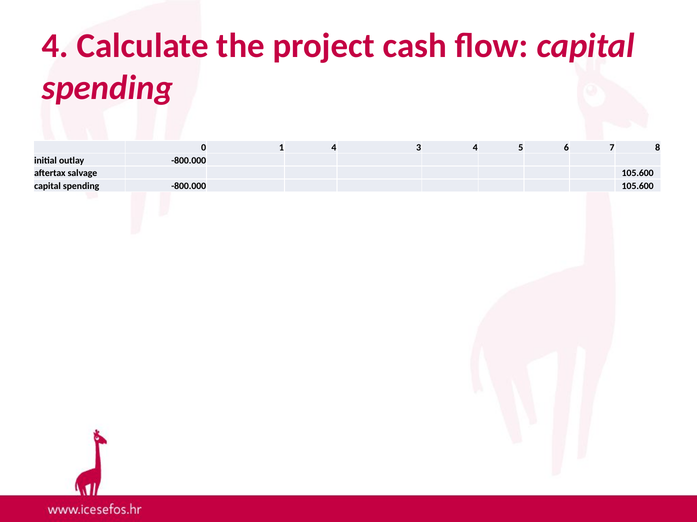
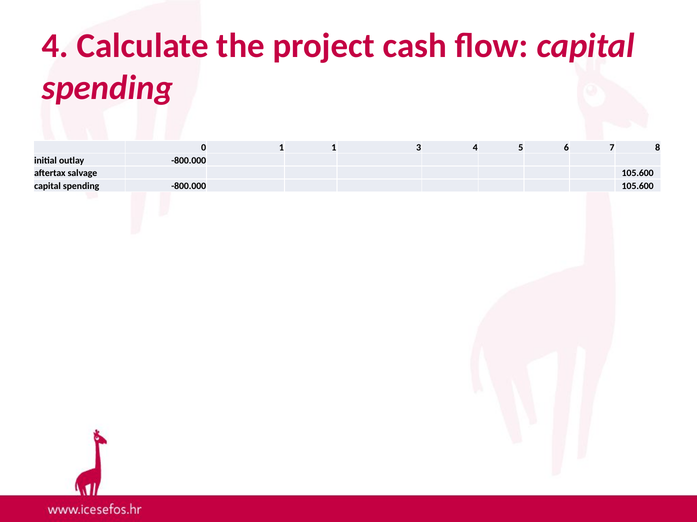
1 4: 4 -> 1
